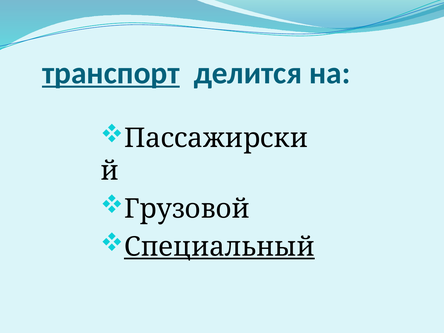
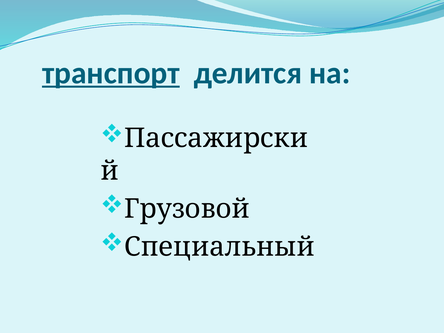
Специальный underline: present -> none
